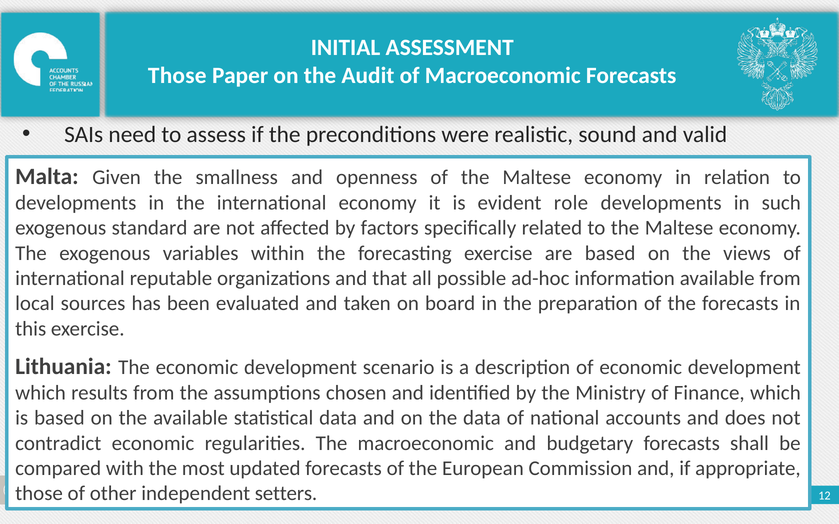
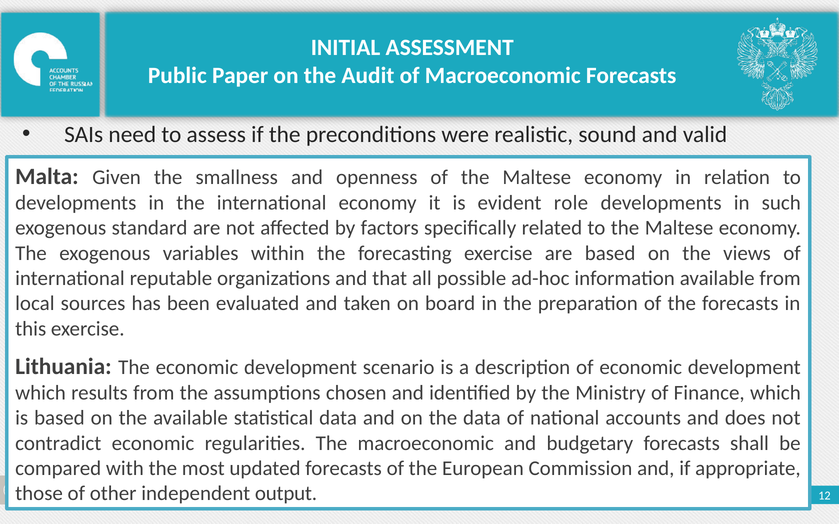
Those at (177, 76): Those -> Public
setters: setters -> output
